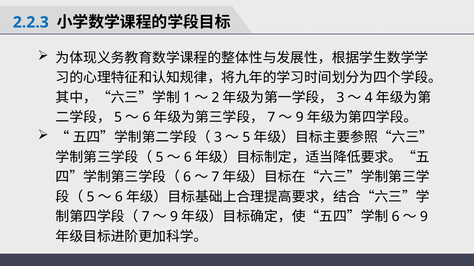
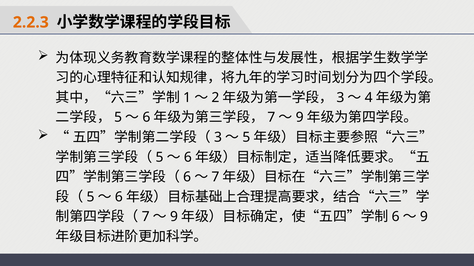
2.2.3 colour: blue -> orange
